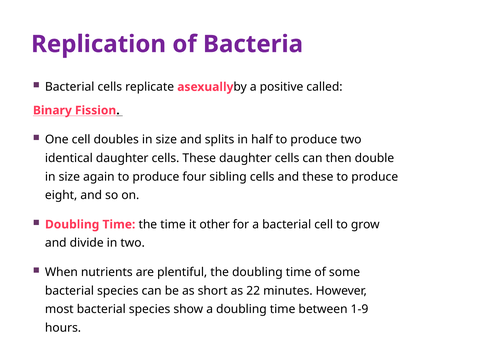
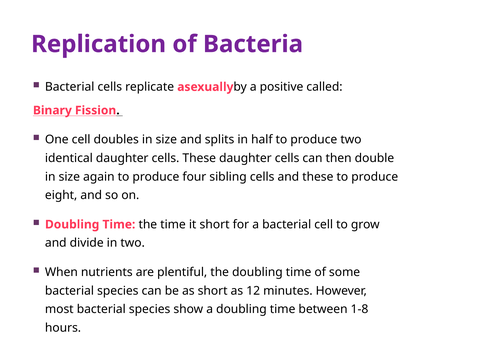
it other: other -> short
22: 22 -> 12
1-9: 1-9 -> 1-8
